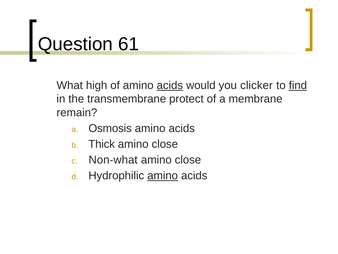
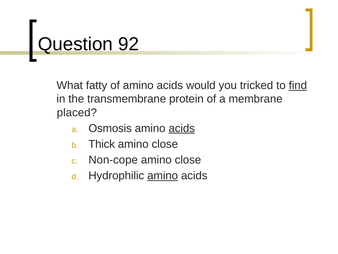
61: 61 -> 92
high: high -> fatty
acids at (170, 85) underline: present -> none
clicker: clicker -> tricked
protect: protect -> protein
remain: remain -> placed
acids at (182, 128) underline: none -> present
Non-what: Non-what -> Non-cope
